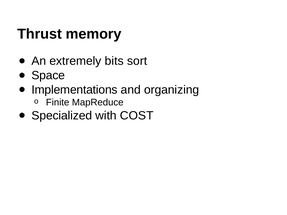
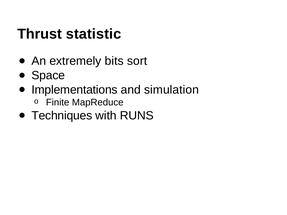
memory: memory -> statistic
organizing: organizing -> simulation
Specialized: Specialized -> Techniques
COST: COST -> RUNS
